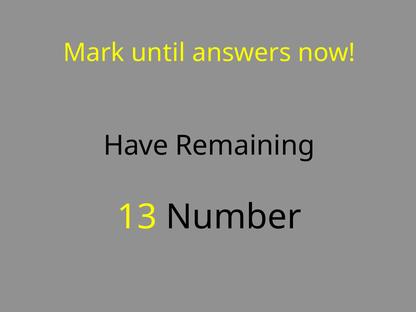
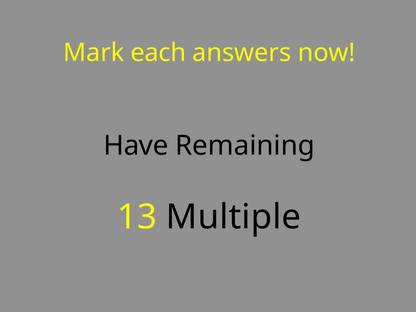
until: until -> each
Number: Number -> Multiple
